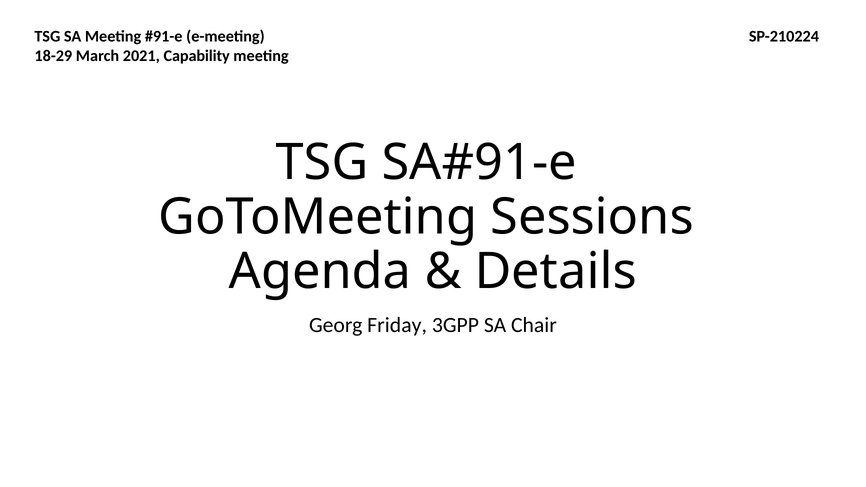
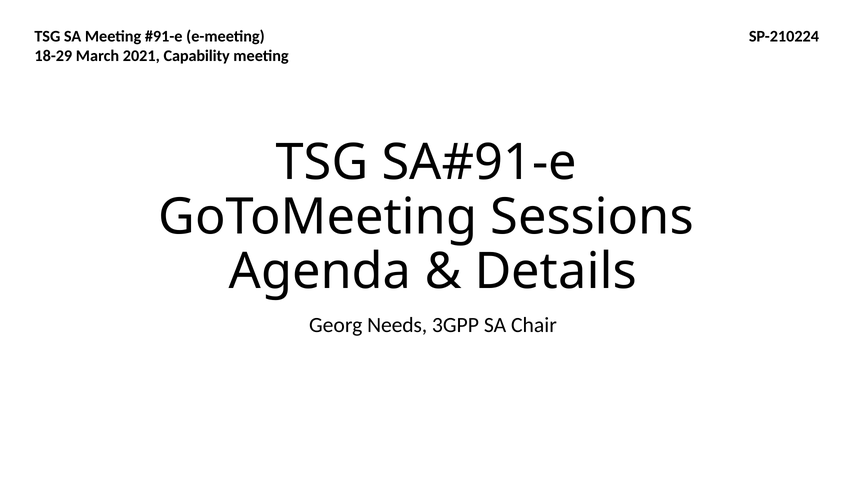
Friday: Friday -> Needs
